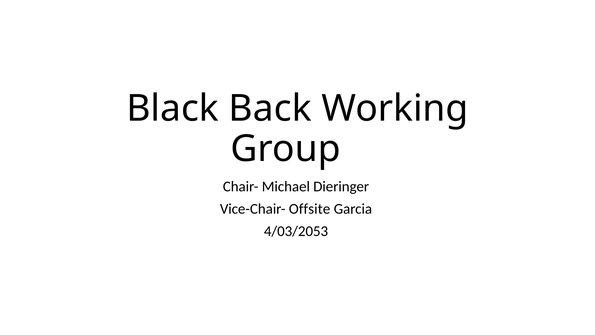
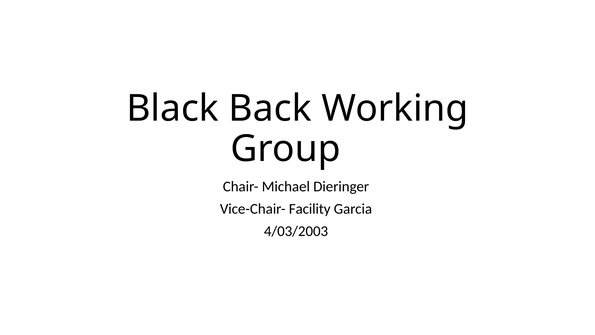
Offsite: Offsite -> Facility
4/03/2053: 4/03/2053 -> 4/03/2003
